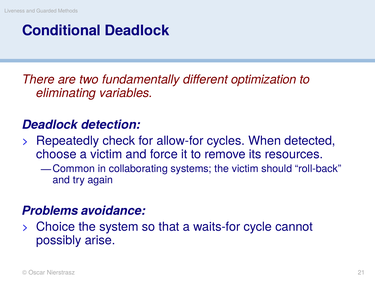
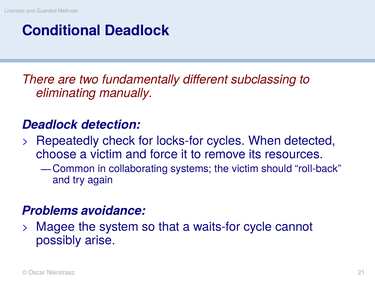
optimization: optimization -> subclassing
variables: variables -> manually
allow-for: allow-for -> locks-for
Choice: Choice -> Magee
